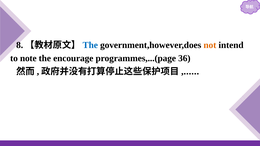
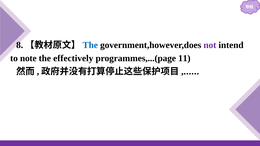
not colour: orange -> purple
encourage: encourage -> effectively
36: 36 -> 11
